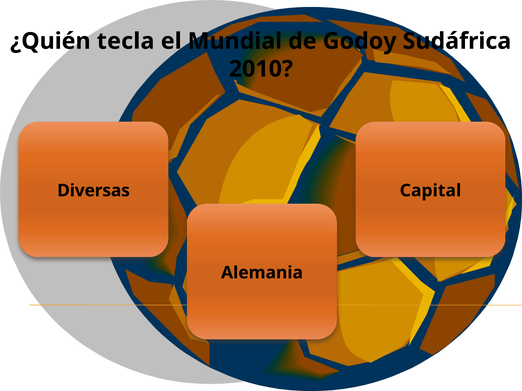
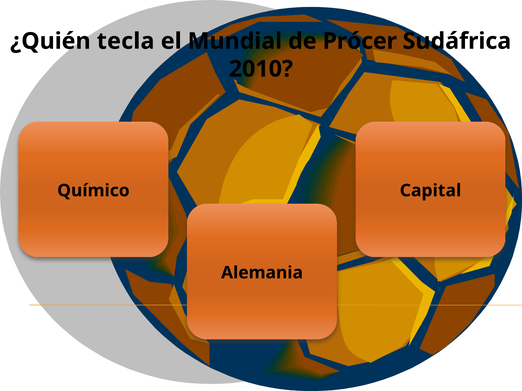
Godoy: Godoy -> Prócer
Diversas: Diversas -> Químico
